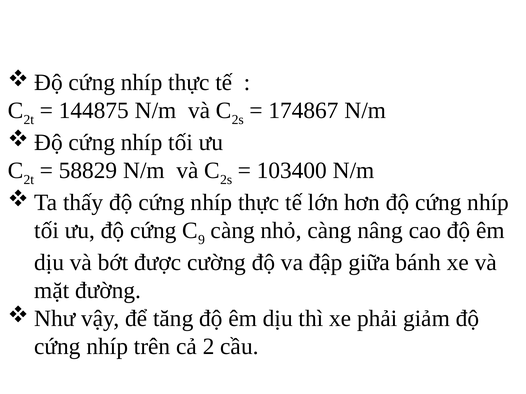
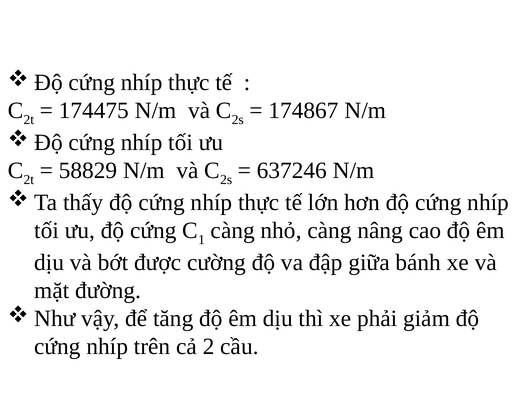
144875: 144875 -> 174475
103400: 103400 -> 637246
9: 9 -> 1
